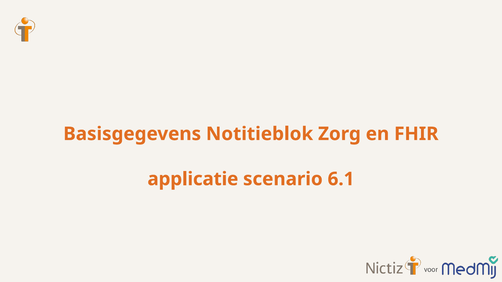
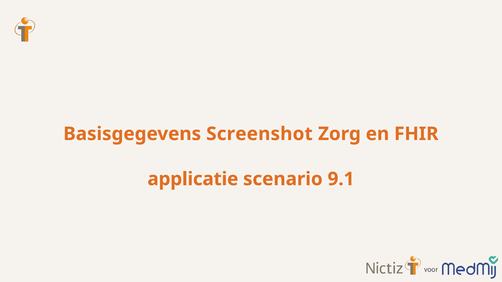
Notitieblok: Notitieblok -> Screenshot
6.1: 6.1 -> 9.1
